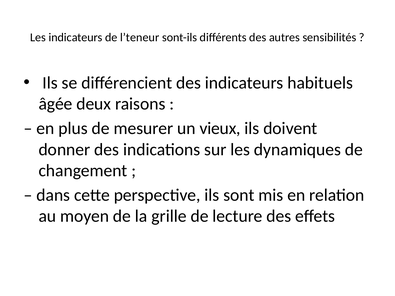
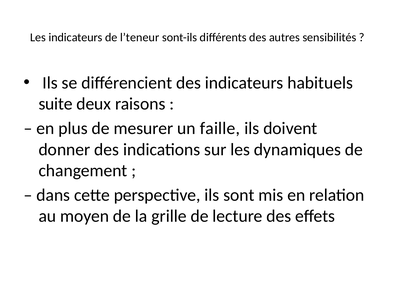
âgée: âgée -> suite
vieux: vieux -> faille
